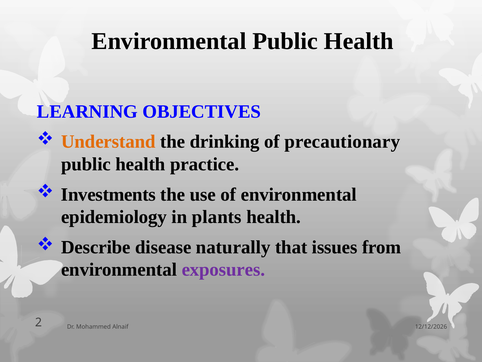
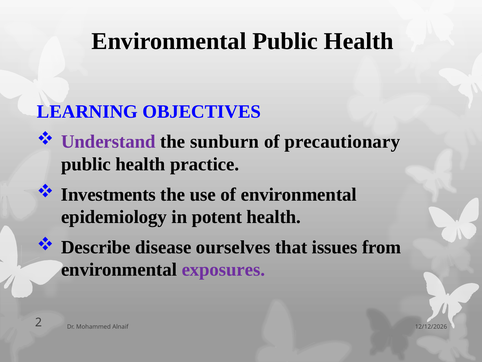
Understand colour: orange -> purple
drinking: drinking -> sunburn
plants: plants -> potent
naturally: naturally -> ourselves
